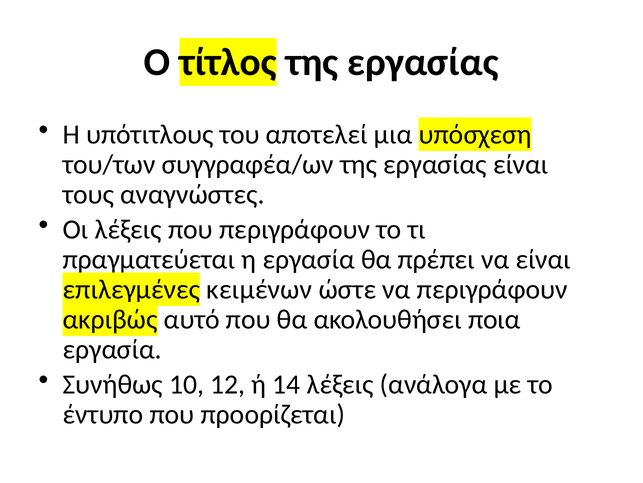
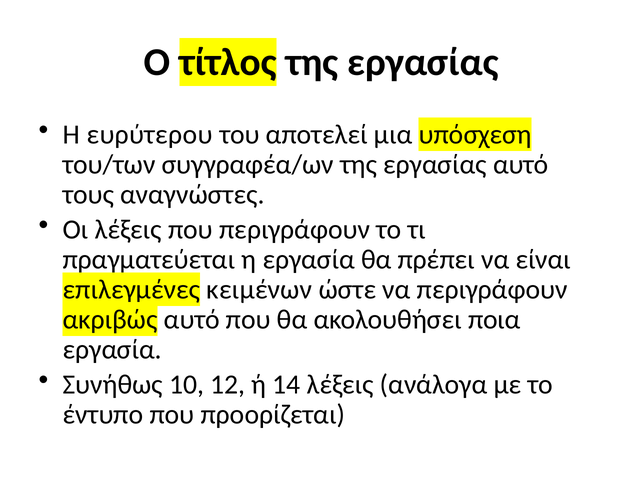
υπότιτλους: υπότιτλους -> ευρύτερου
εργασίας είναι: είναι -> αυτό
